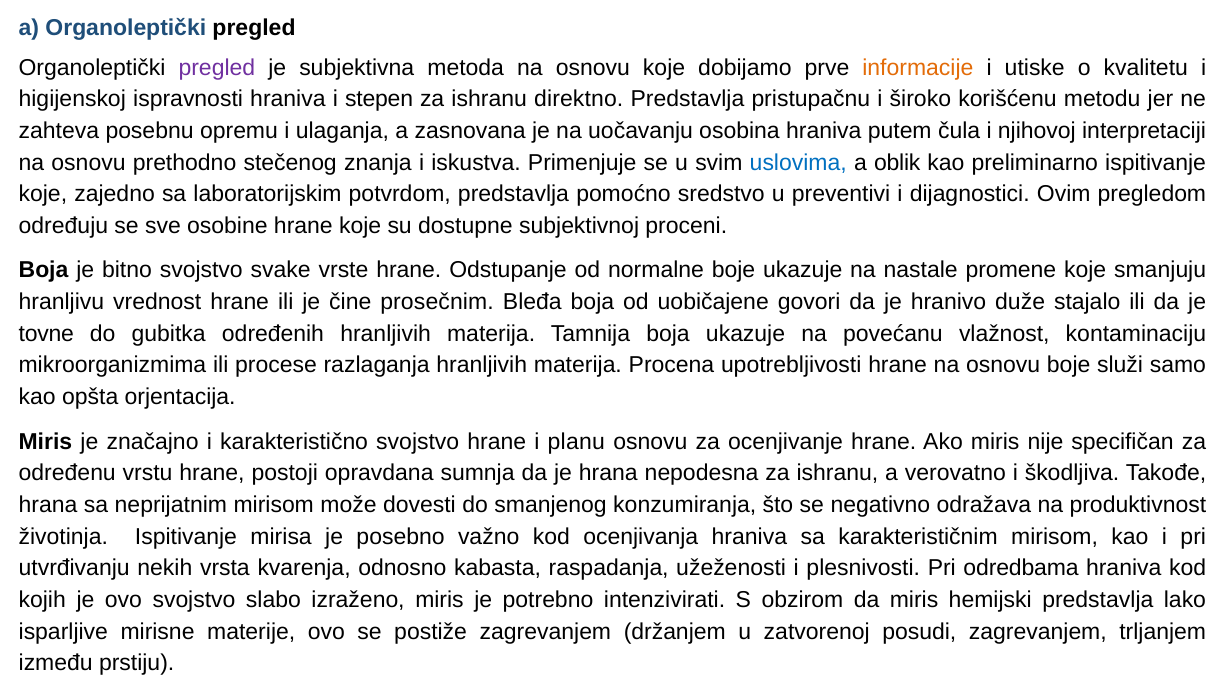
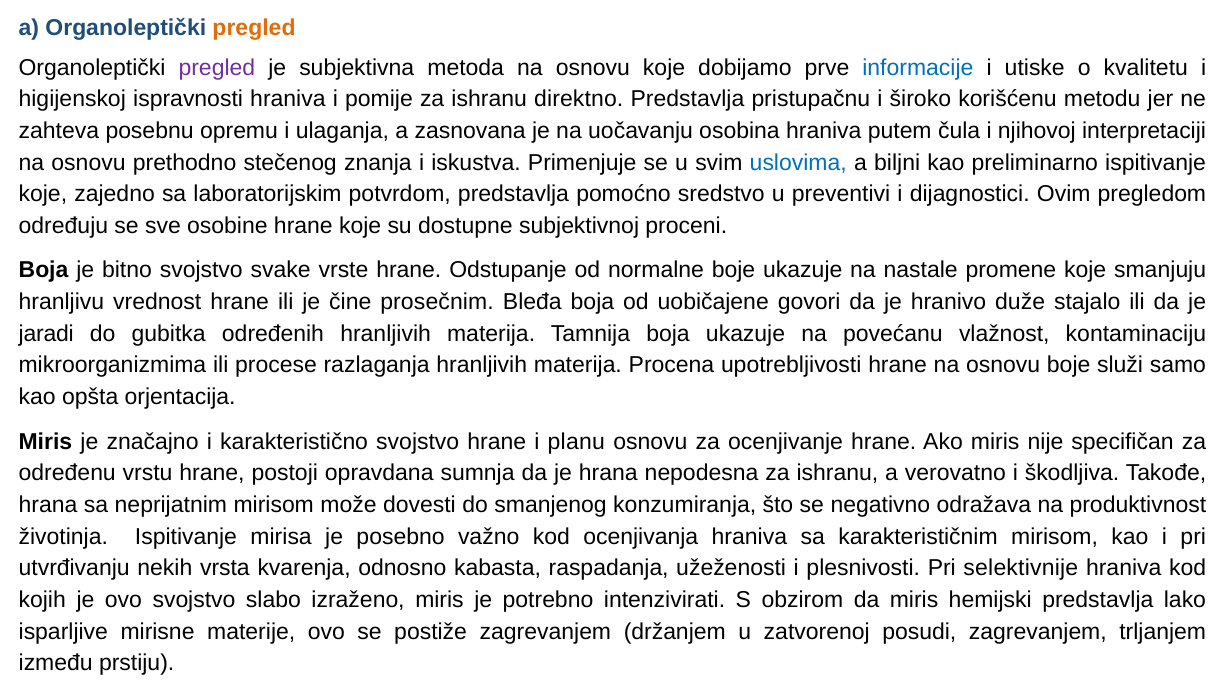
pregled at (254, 28) colour: black -> orange
informacije colour: orange -> blue
stepen: stepen -> pomije
oblik: oblik -> biljni
tovne: tovne -> jaradi
odredbama: odredbama -> selektivnije
